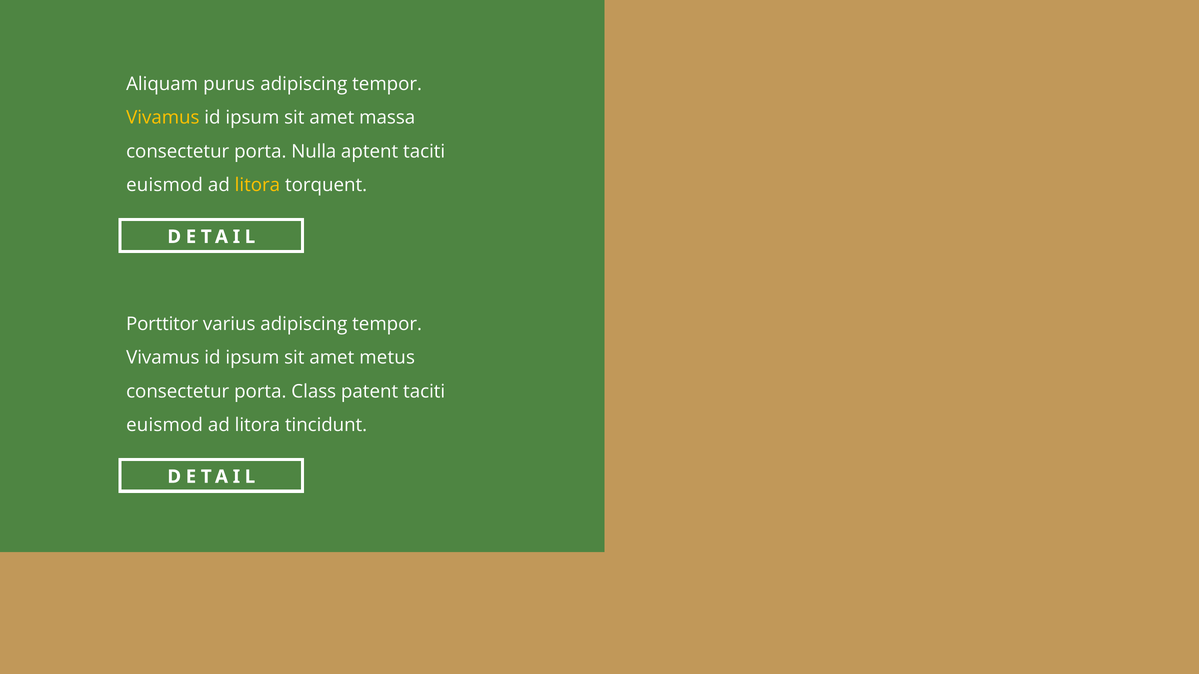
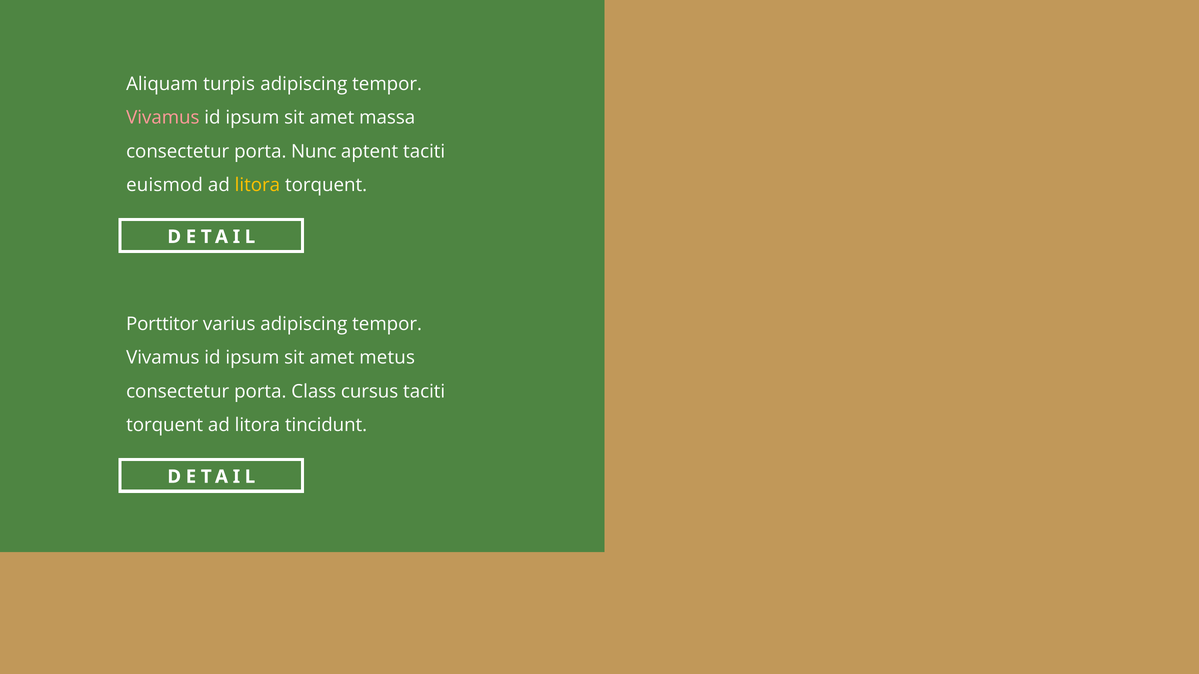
purus: purus -> turpis
Vivamus at (163, 118) colour: yellow -> pink
Nulla: Nulla -> Nunc
patent: patent -> cursus
euismod at (165, 425): euismod -> torquent
